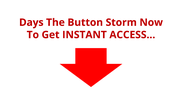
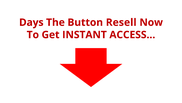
Storm: Storm -> Resell
